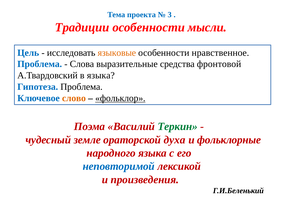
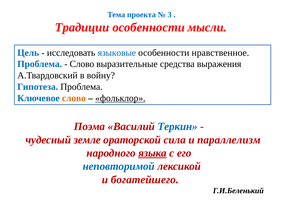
языковые colour: orange -> blue
Слова at (82, 64): Слова -> Слово
фронтовой: фронтовой -> выражения
в языка: языка -> войну
Теркин colour: green -> blue
духа: духа -> сила
фольклорные: фольклорные -> параллелизм
языка at (152, 153) underline: none -> present
произведения: произведения -> богатейшего
